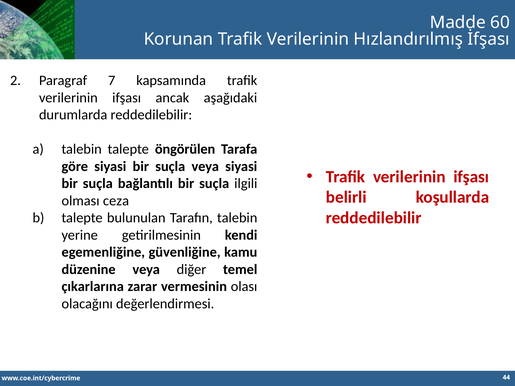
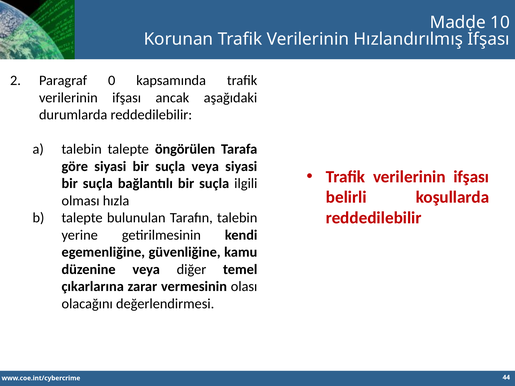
60: 60 -> 10
7: 7 -> 0
ceza: ceza -> hızla
